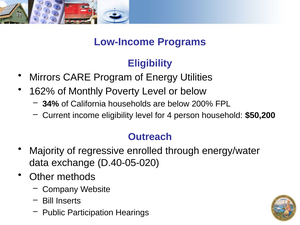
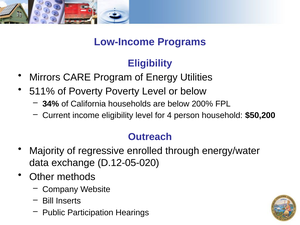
162%: 162% -> 511%
of Monthly: Monthly -> Poverty
D.40-05-020: D.40-05-020 -> D.12-05-020
